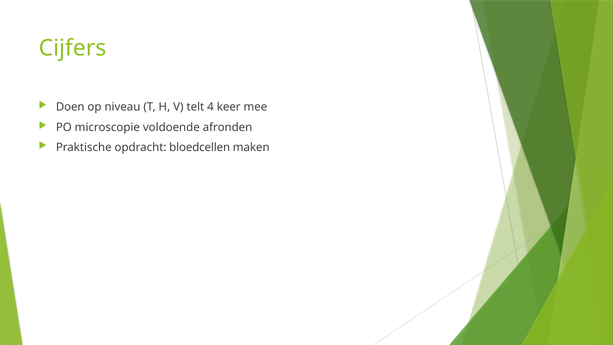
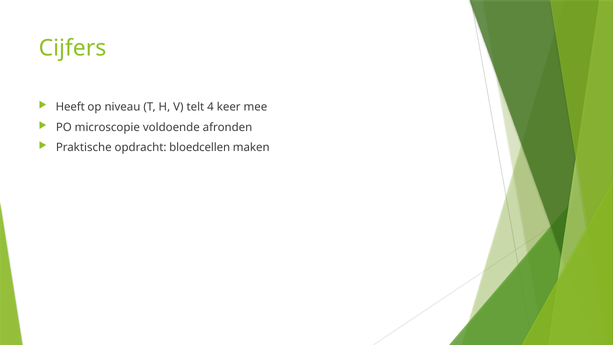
Doen: Doen -> Heeft
